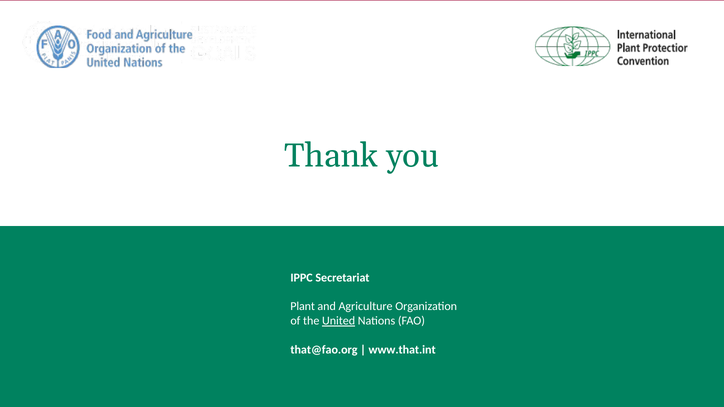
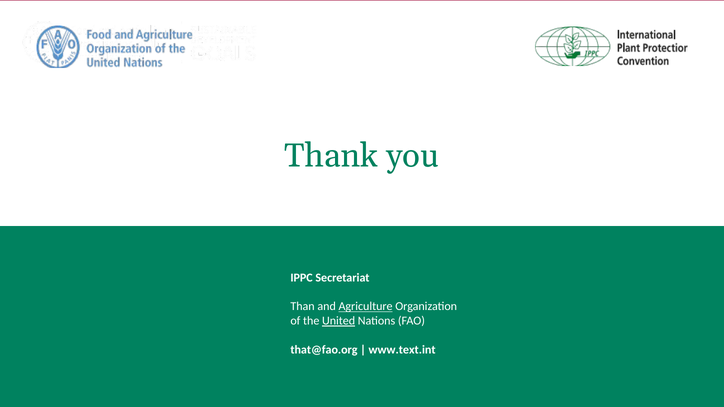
Plant: Plant -> Than
Agriculture underline: none -> present
www.that.int: www.that.int -> www.text.int
